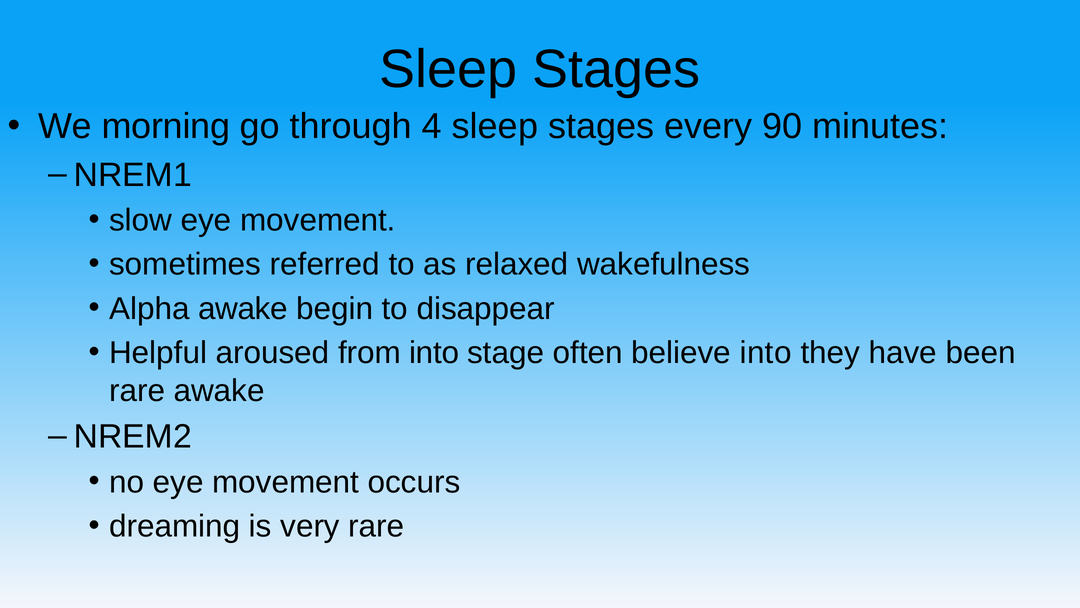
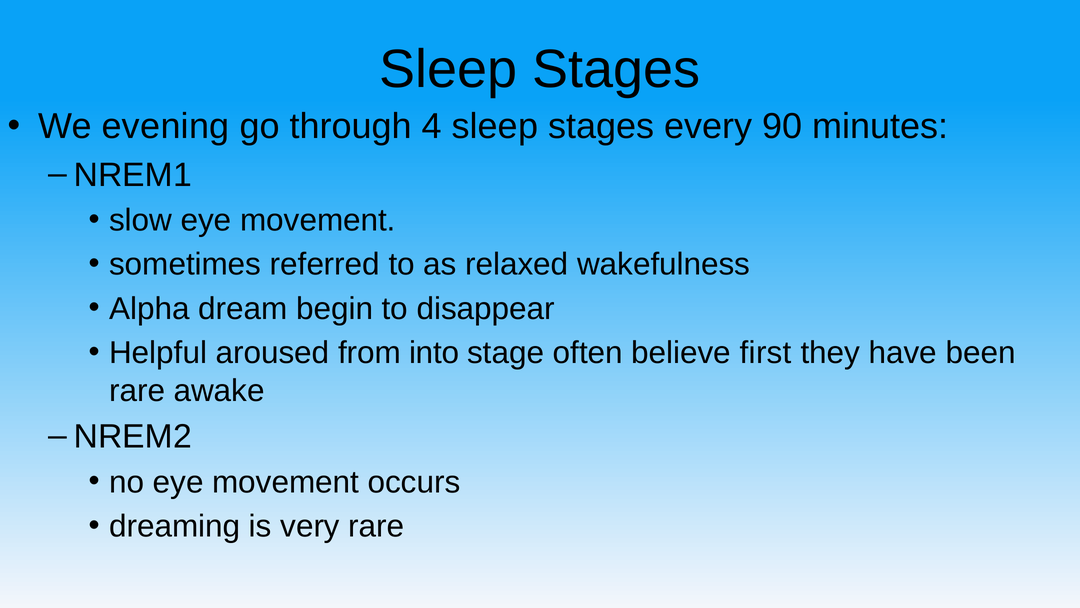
morning: morning -> evening
Alpha awake: awake -> dream
believe into: into -> first
